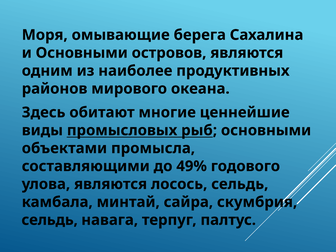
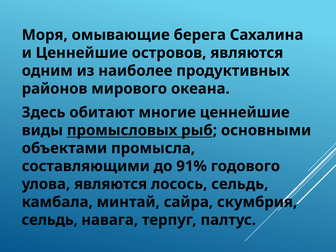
и Основными: Основными -> Ценнейшие
49%: 49% -> 91%
